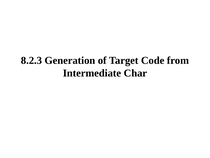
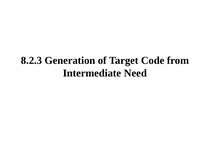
Char: Char -> Need
